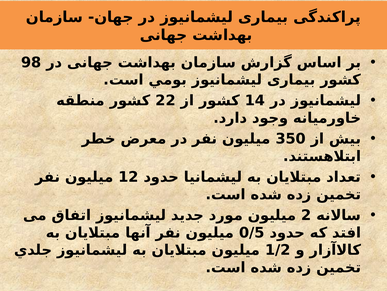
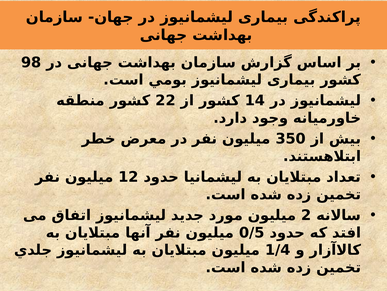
1/2: 1/2 -> 1/4
